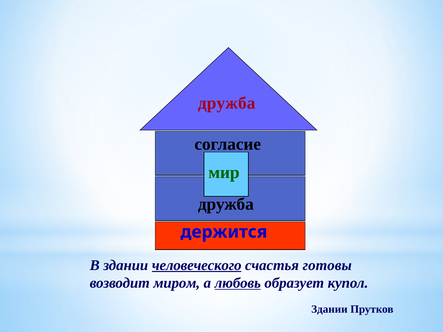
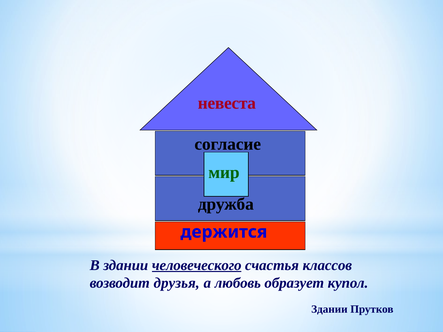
дружба at (227, 103): дружба -> невеста
готовы: готовы -> классов
миром: миром -> друзья
любовь underline: present -> none
